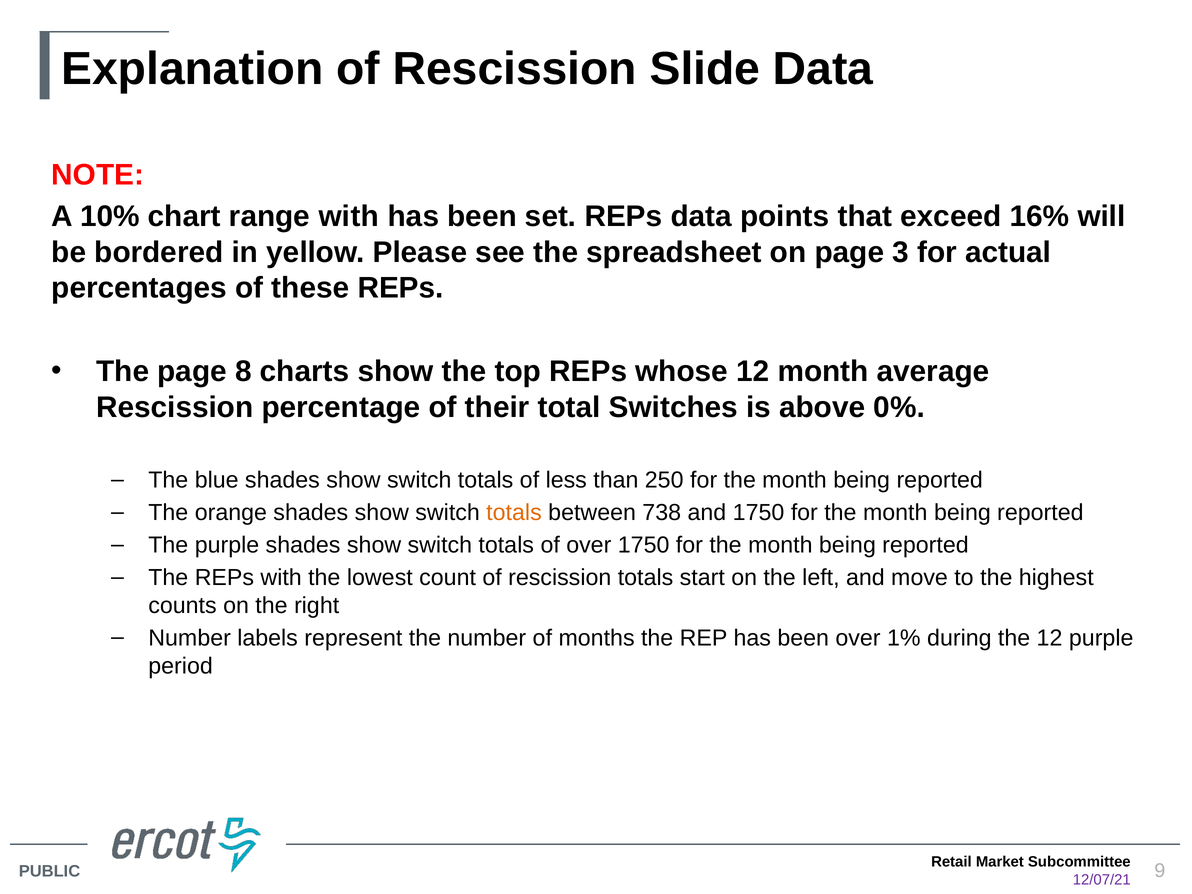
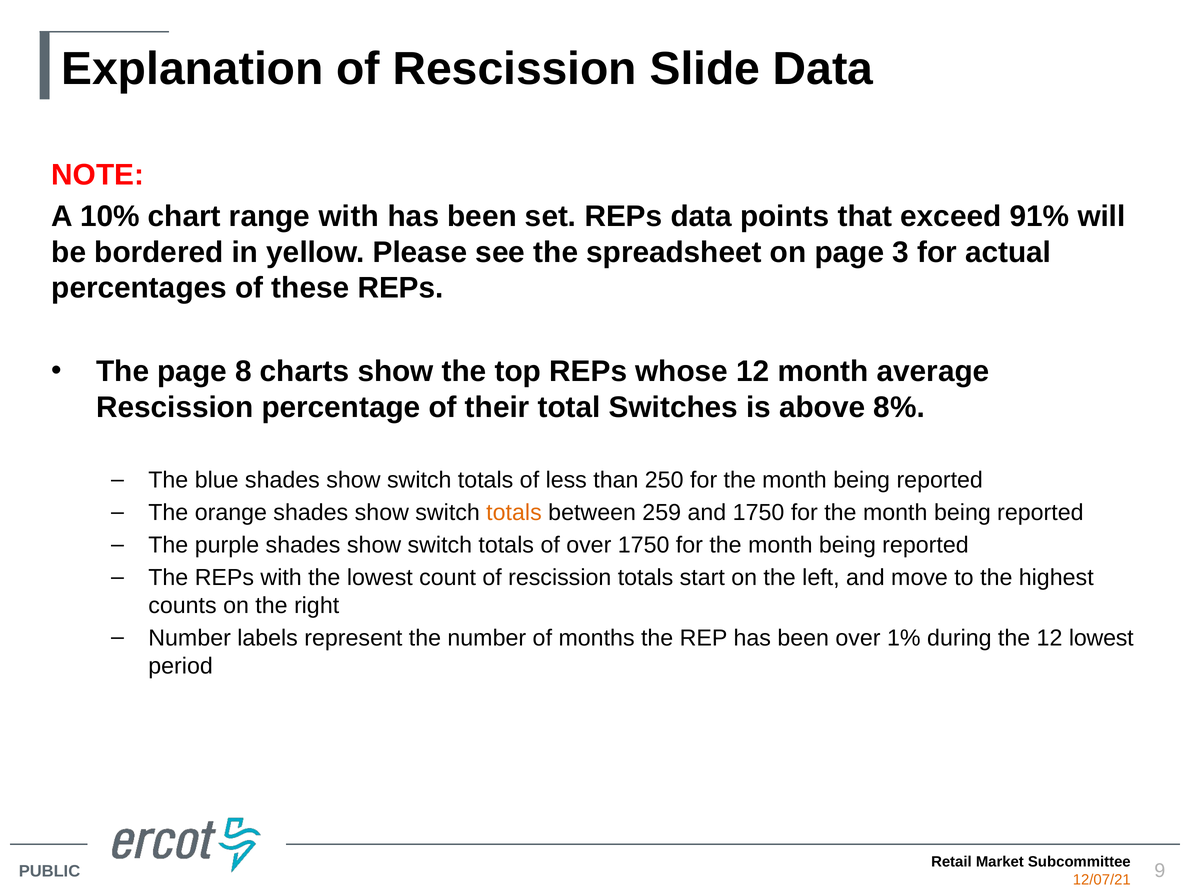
16%: 16% -> 91%
0%: 0% -> 8%
738: 738 -> 259
12 purple: purple -> lowest
12/07/21 colour: purple -> orange
